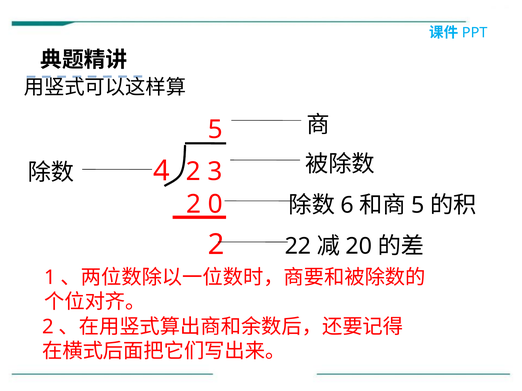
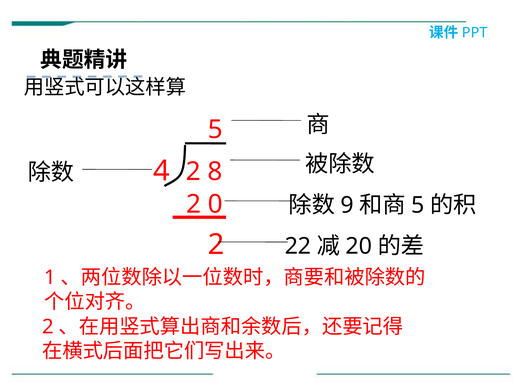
3: 3 -> 8
6: 6 -> 9
